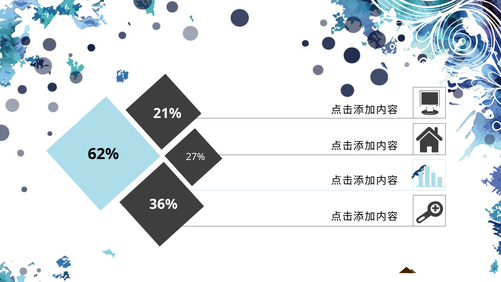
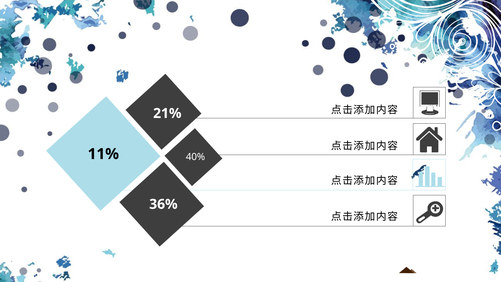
62%: 62% -> 11%
27%: 27% -> 40%
